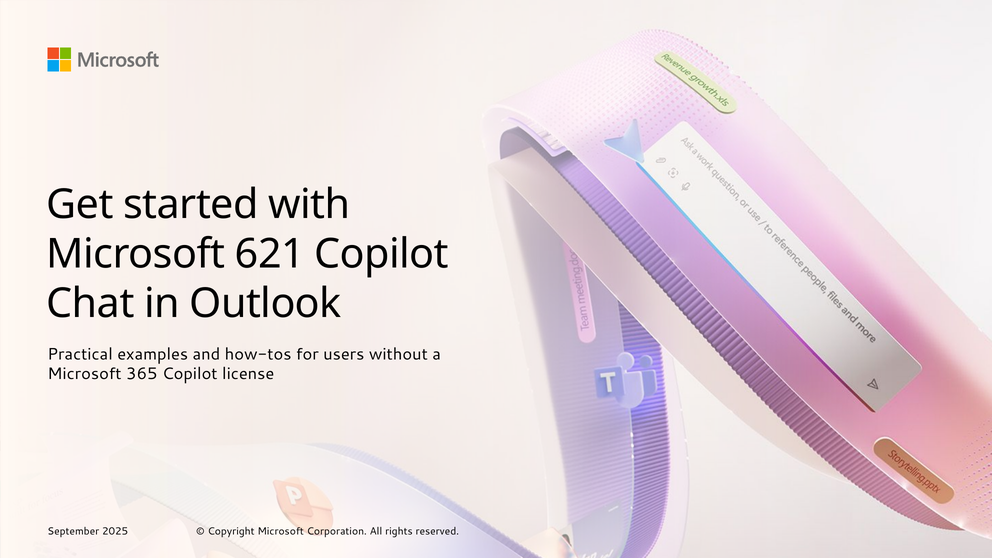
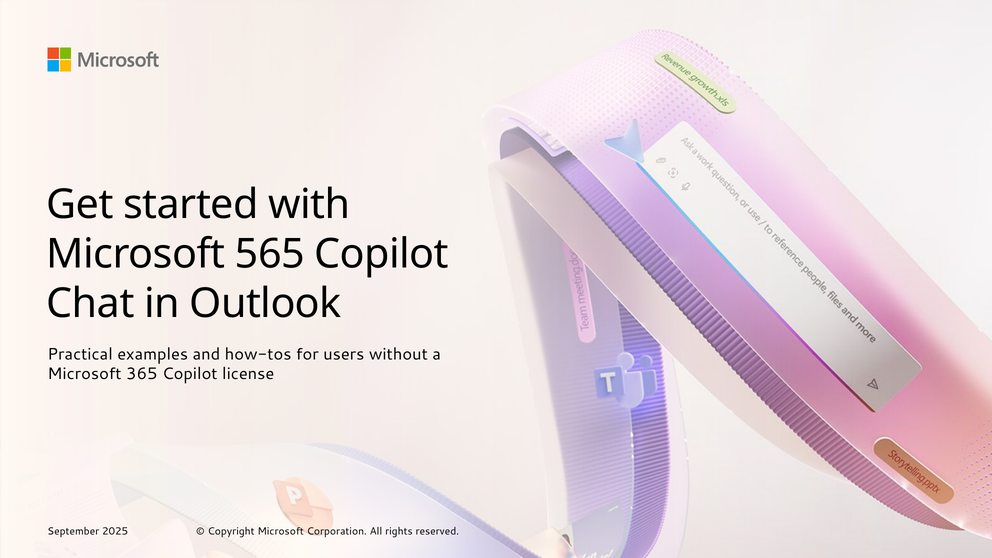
621: 621 -> 565
